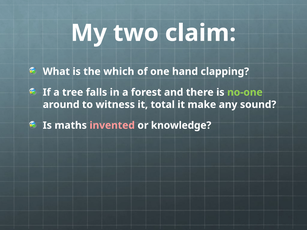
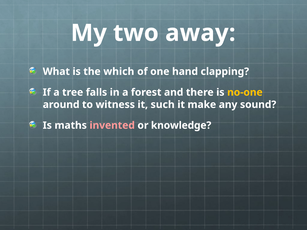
claim: claim -> away
no-one colour: light green -> yellow
total: total -> such
